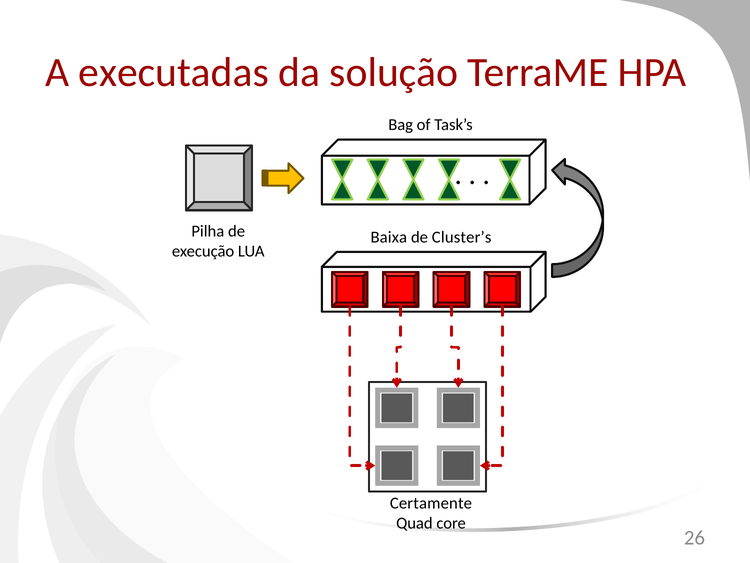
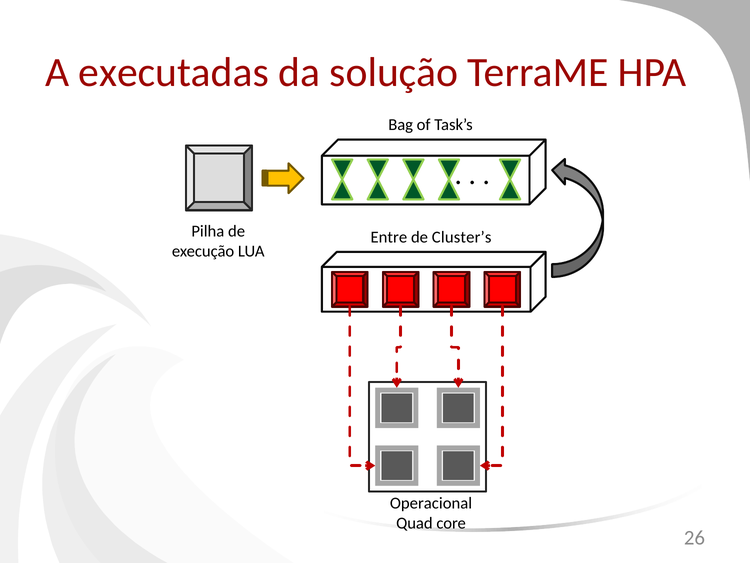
Baixa: Baixa -> Entre
Certamente: Certamente -> Operacional
